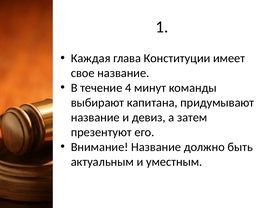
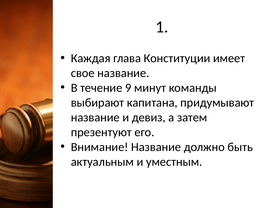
4: 4 -> 9
